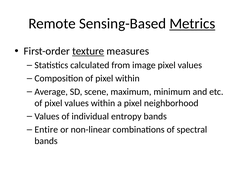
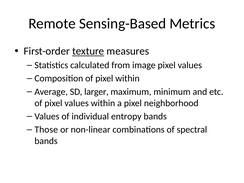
Metrics underline: present -> none
scene: scene -> larger
Entire: Entire -> Those
